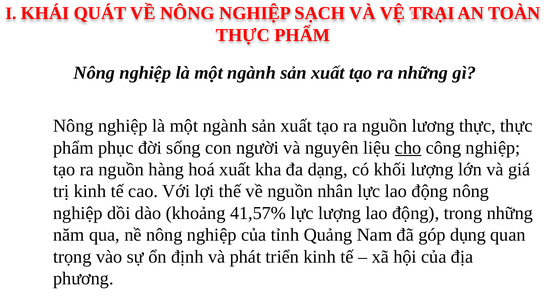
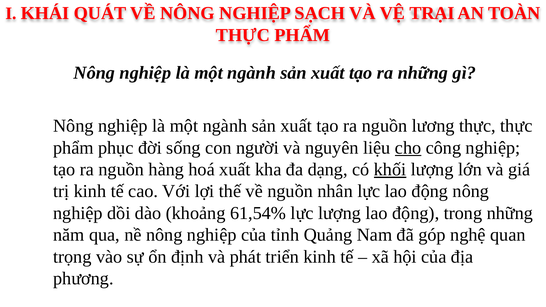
khối underline: none -> present
41,57%: 41,57% -> 61,54%
dụng: dụng -> nghệ
